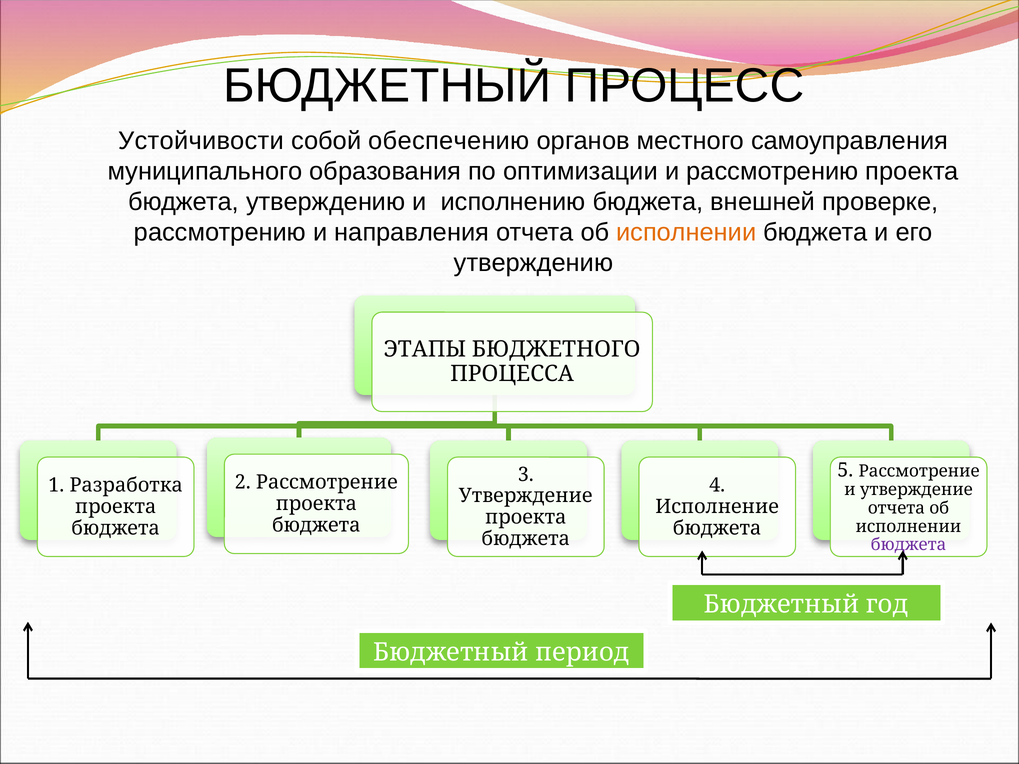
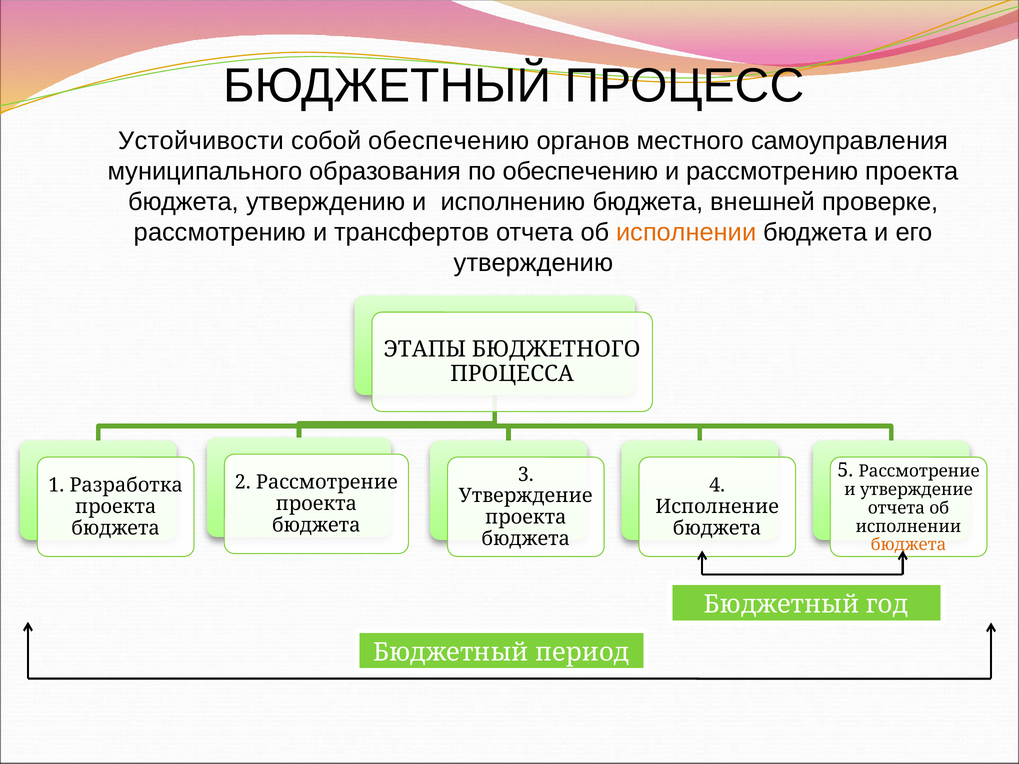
по оптимизации: оптимизации -> обеспечению
направления: направления -> трансфертов
бюджета at (909, 545) colour: purple -> orange
